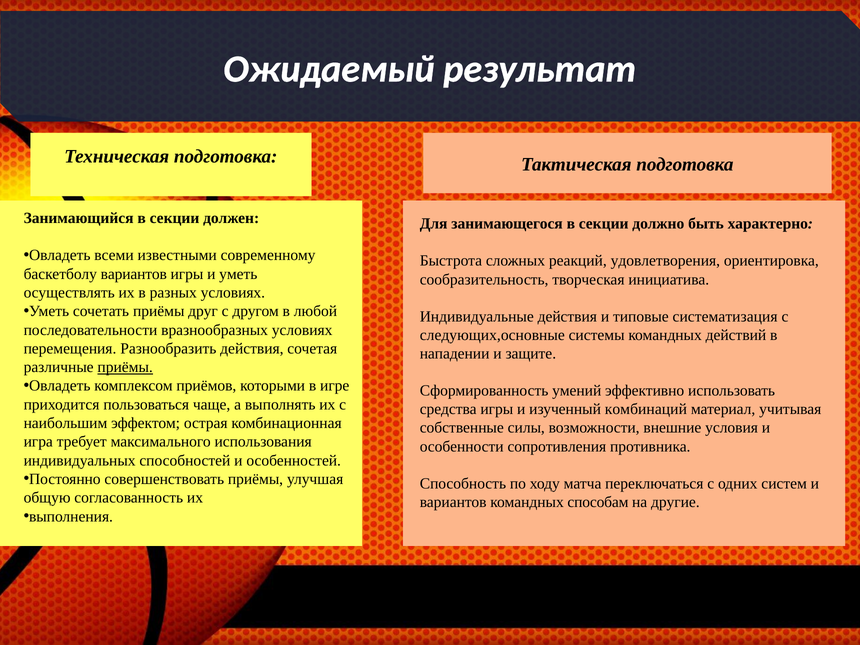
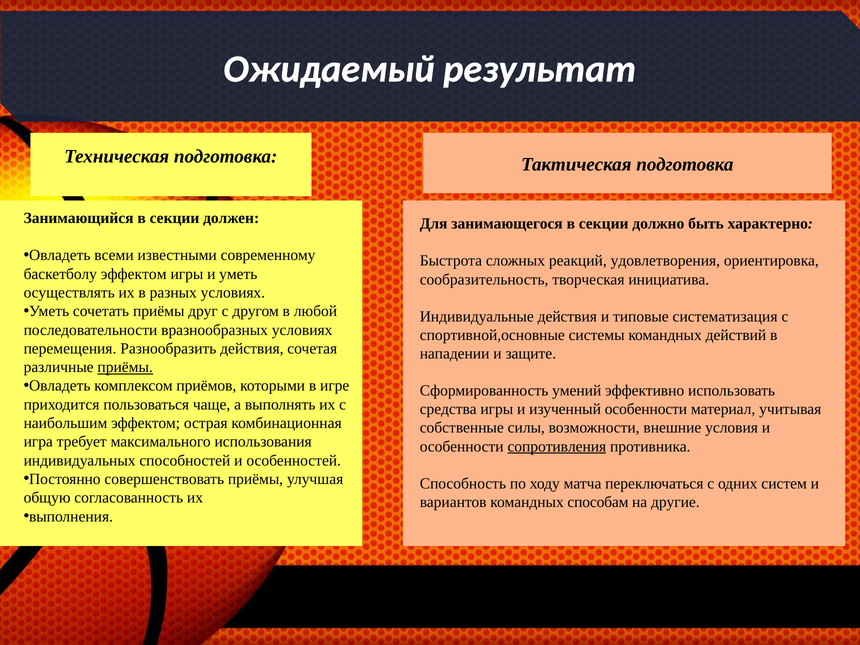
баскетболу вариантов: вариантов -> эффектом
следующих,основные: следующих,основные -> спортивной,основные
изученный комбинаций: комбинаций -> особенности
сопротивления underline: none -> present
